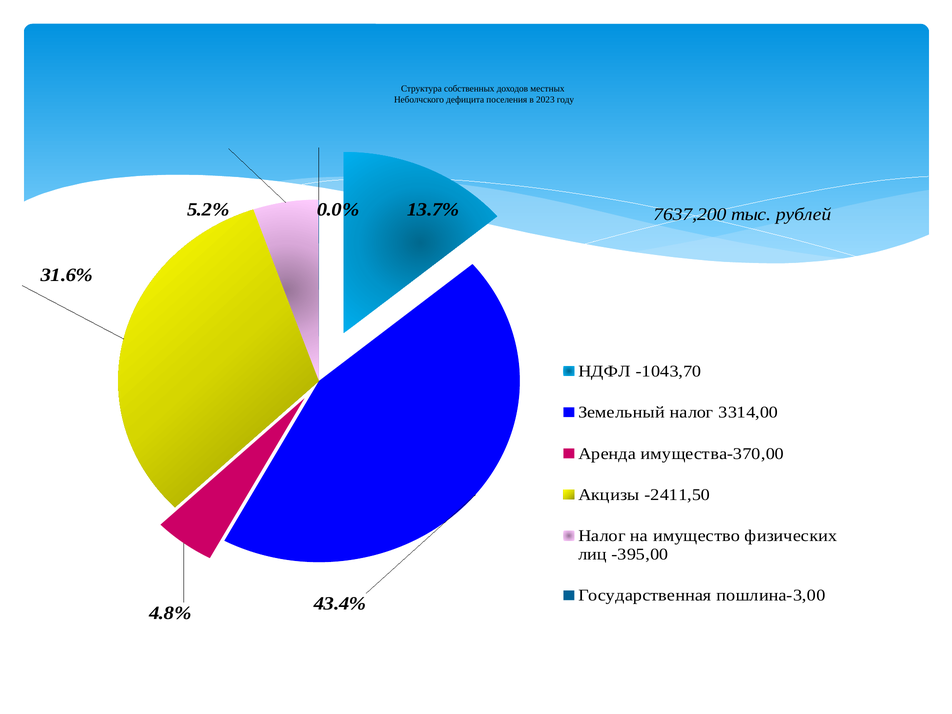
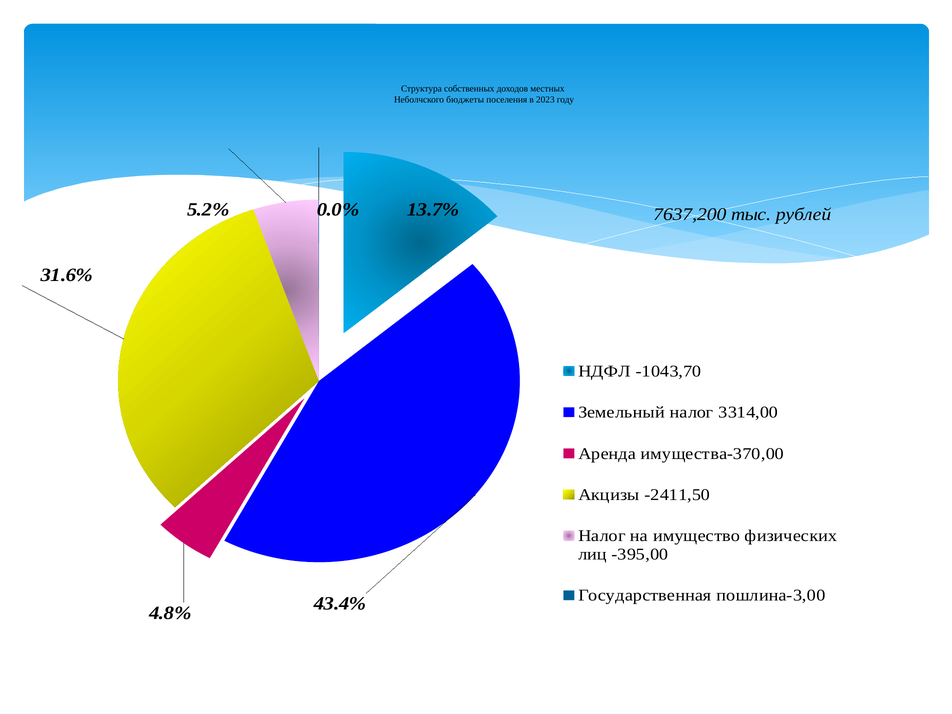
дефицита: дефицита -> бюджеты
